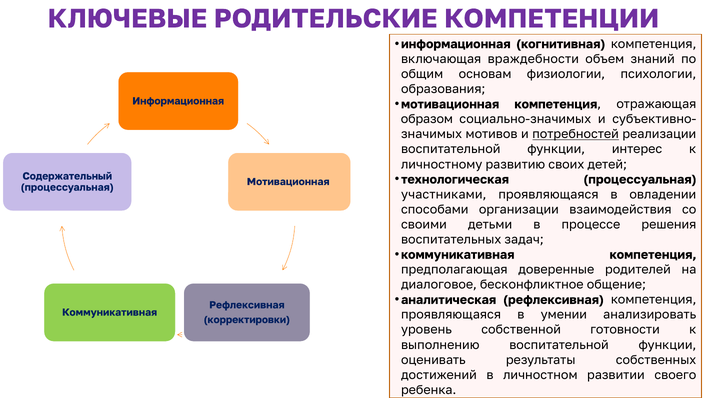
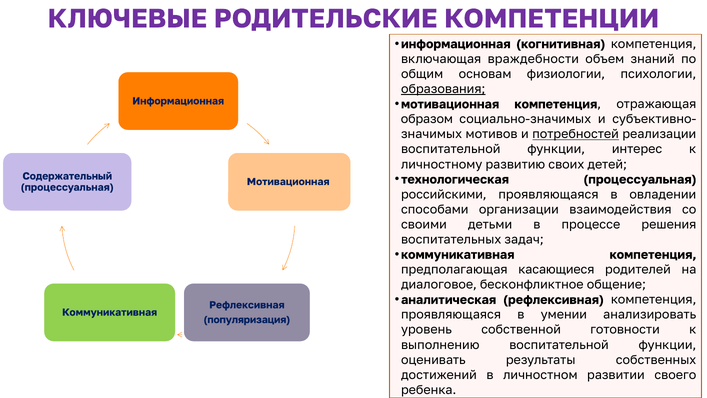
образования underline: none -> present
участниками: участниками -> российскими
доверенные: доверенные -> касающиеся
корректировки: корректировки -> популяризация
